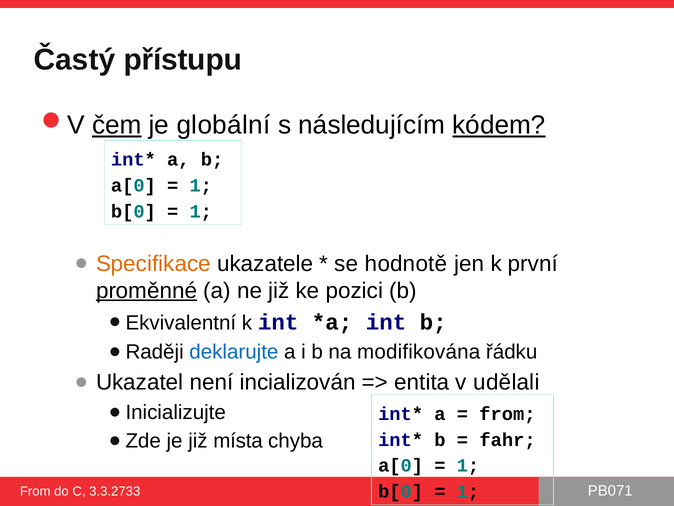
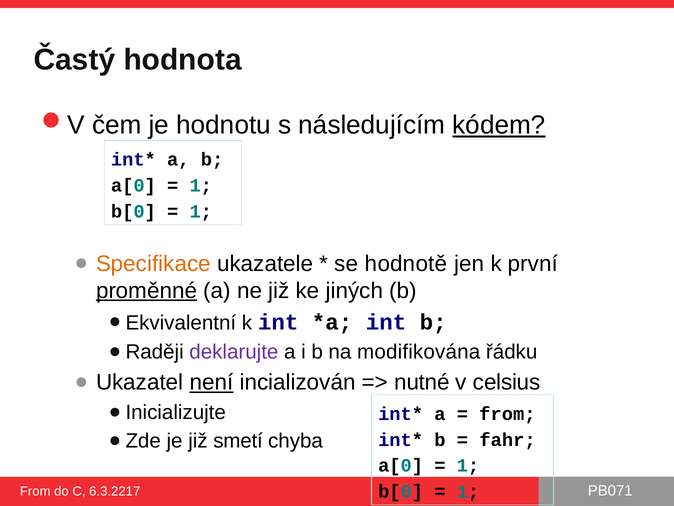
přístupu: přístupu -> hodnota
čem underline: present -> none
globální: globální -> hodnotu
pozici: pozici -> jiných
deklarujte colour: blue -> purple
není underline: none -> present
entita: entita -> nutné
udělali: udělali -> celsius
místa: místa -> smetí
3.3.2733: 3.3.2733 -> 6.3.2217
